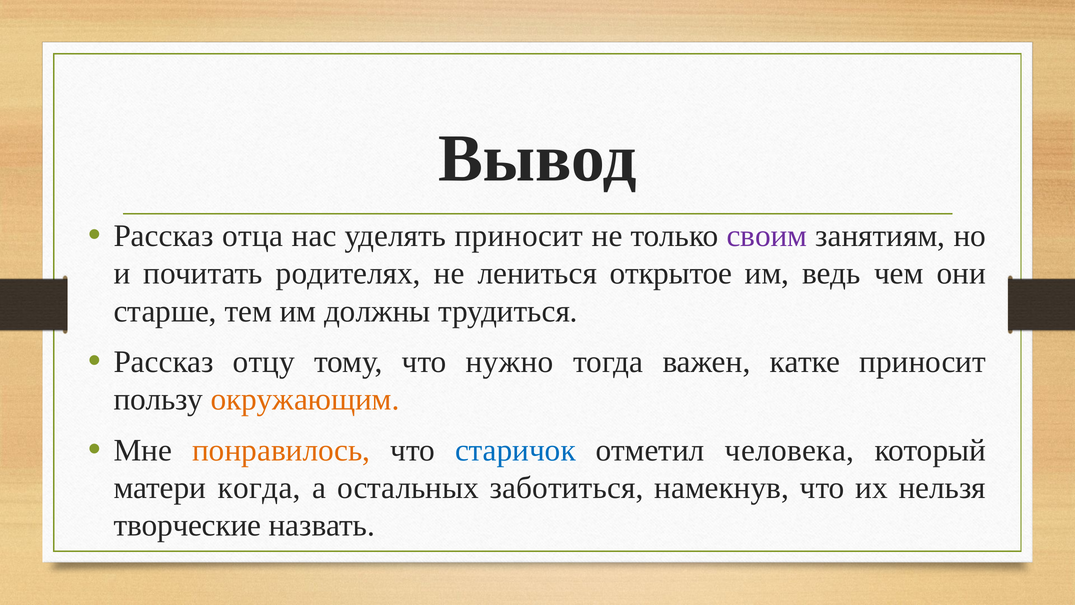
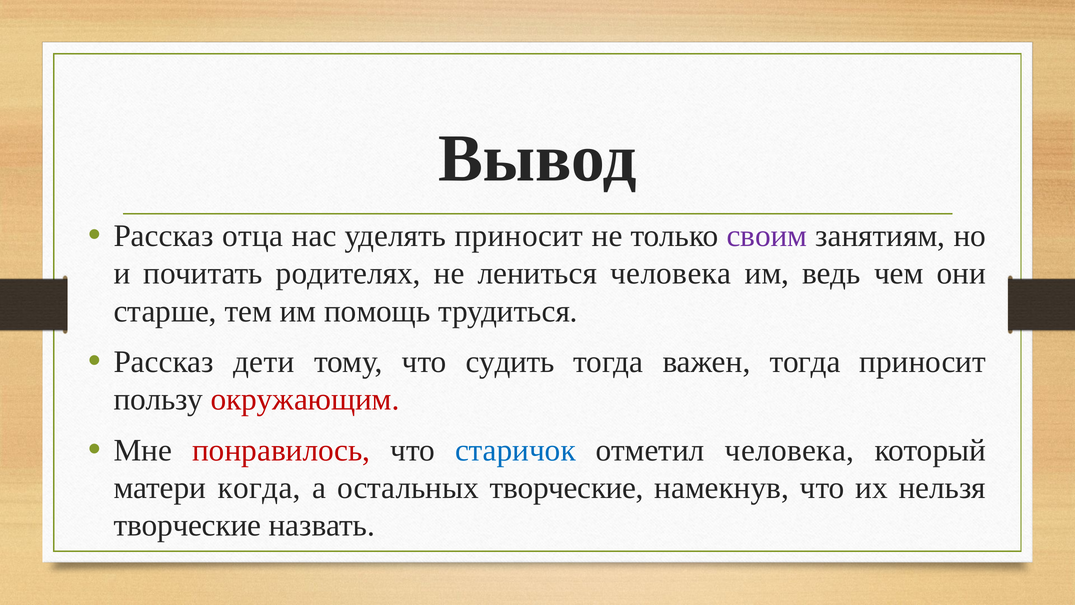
лениться открытое: открытое -> человека
должны: должны -> помощь
отцу: отцу -> дети
нужно: нужно -> судить
важен катке: катке -> тогда
окружающим colour: orange -> red
понравилось colour: orange -> red
остальных заботиться: заботиться -> творческие
